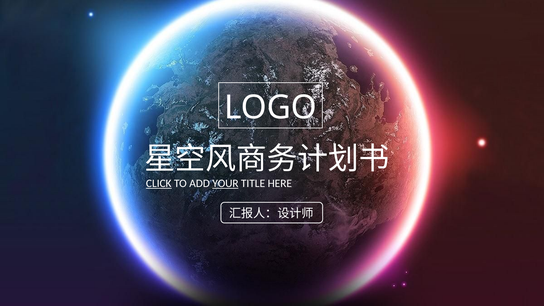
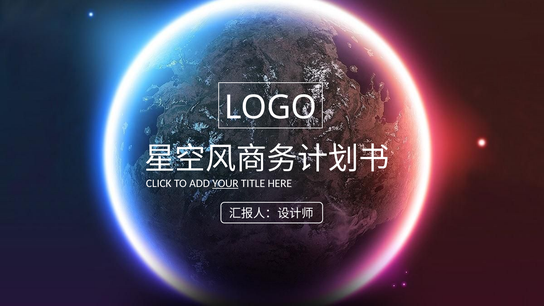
CLICK underline: present -> none
